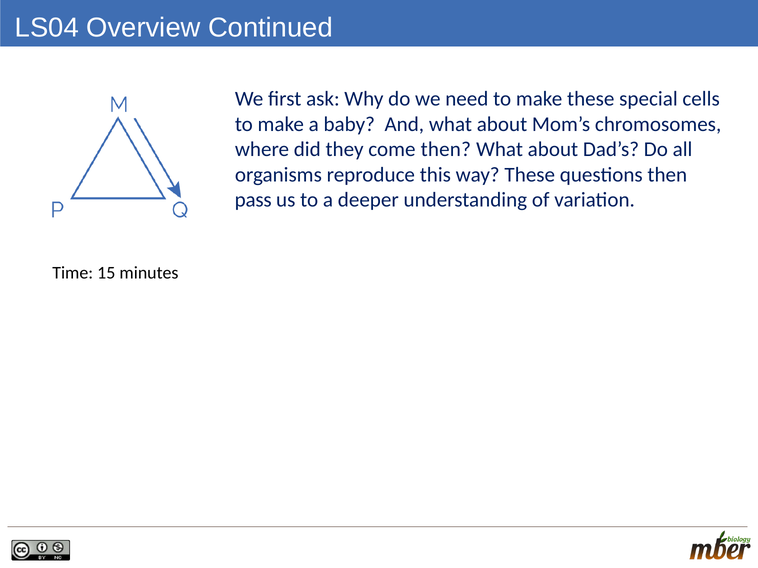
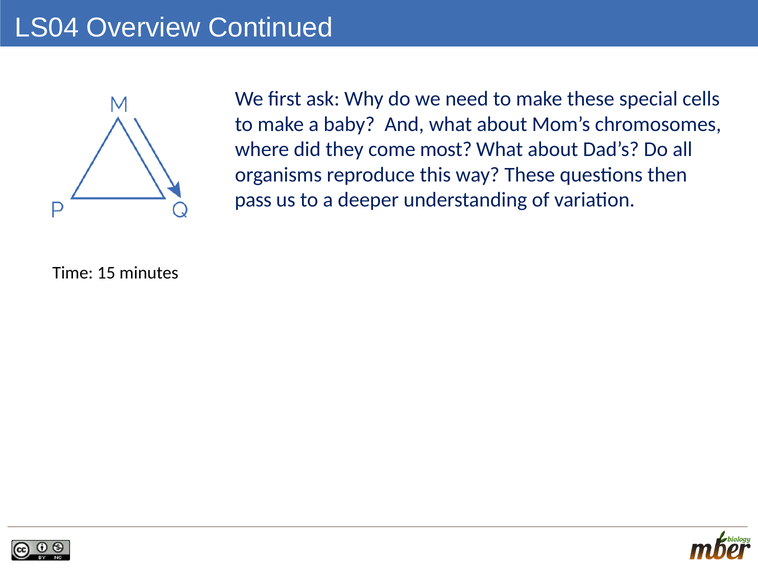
come then: then -> most
